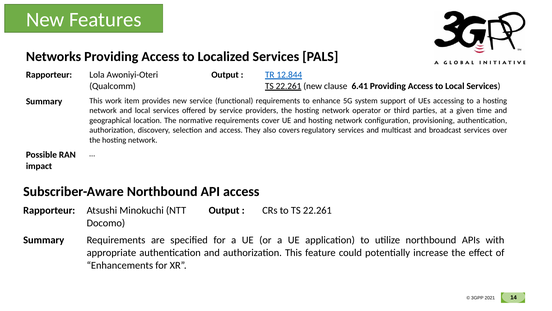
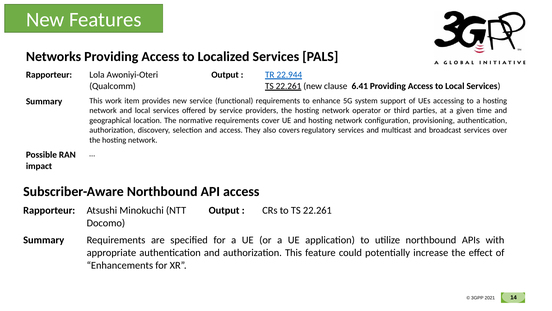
12.844: 12.844 -> 22.944
